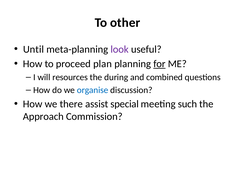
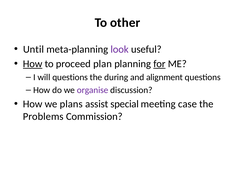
How at (33, 64) underline: none -> present
will resources: resources -> questions
combined: combined -> alignment
organise colour: blue -> purple
there: there -> plans
such: such -> case
Approach: Approach -> Problems
